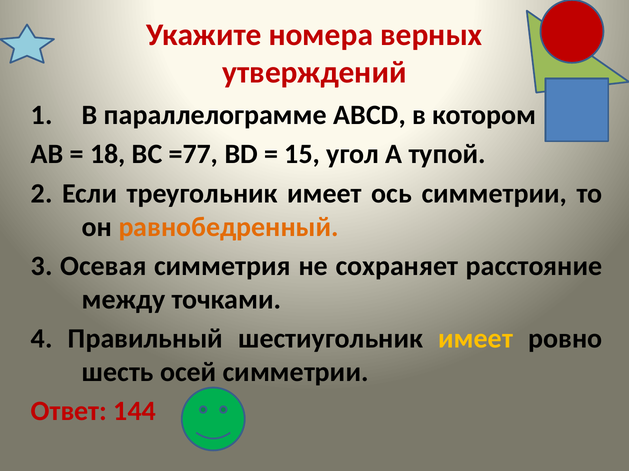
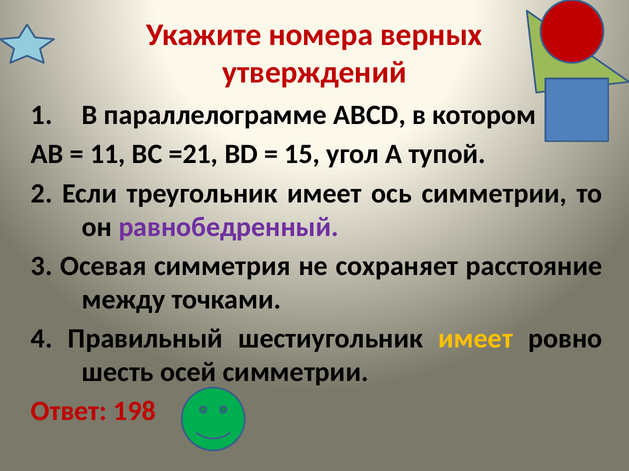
18: 18 -> 11
=77: =77 -> =21
равнобедренный colour: orange -> purple
144: 144 -> 198
